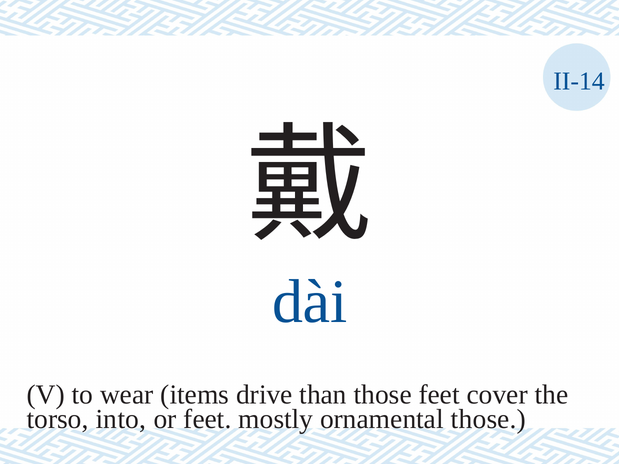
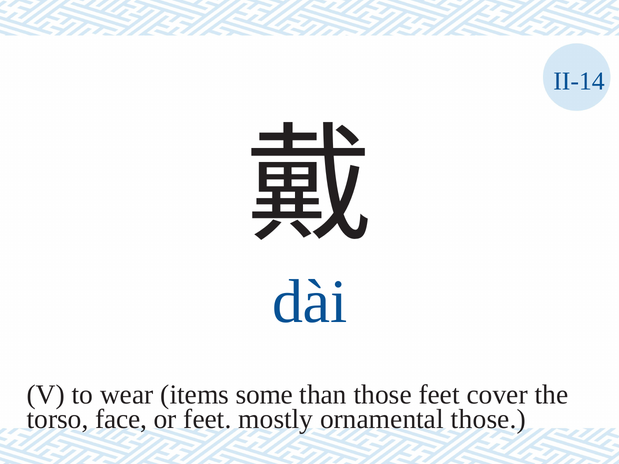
drive: drive -> some
into: into -> face
